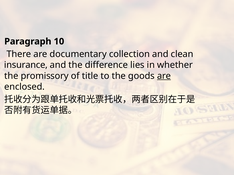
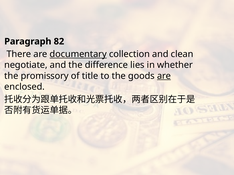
10: 10 -> 82
documentary underline: none -> present
insurance: insurance -> negotiate
